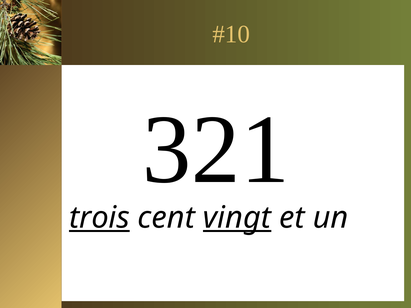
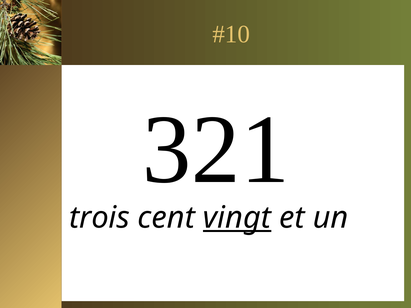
trois underline: present -> none
